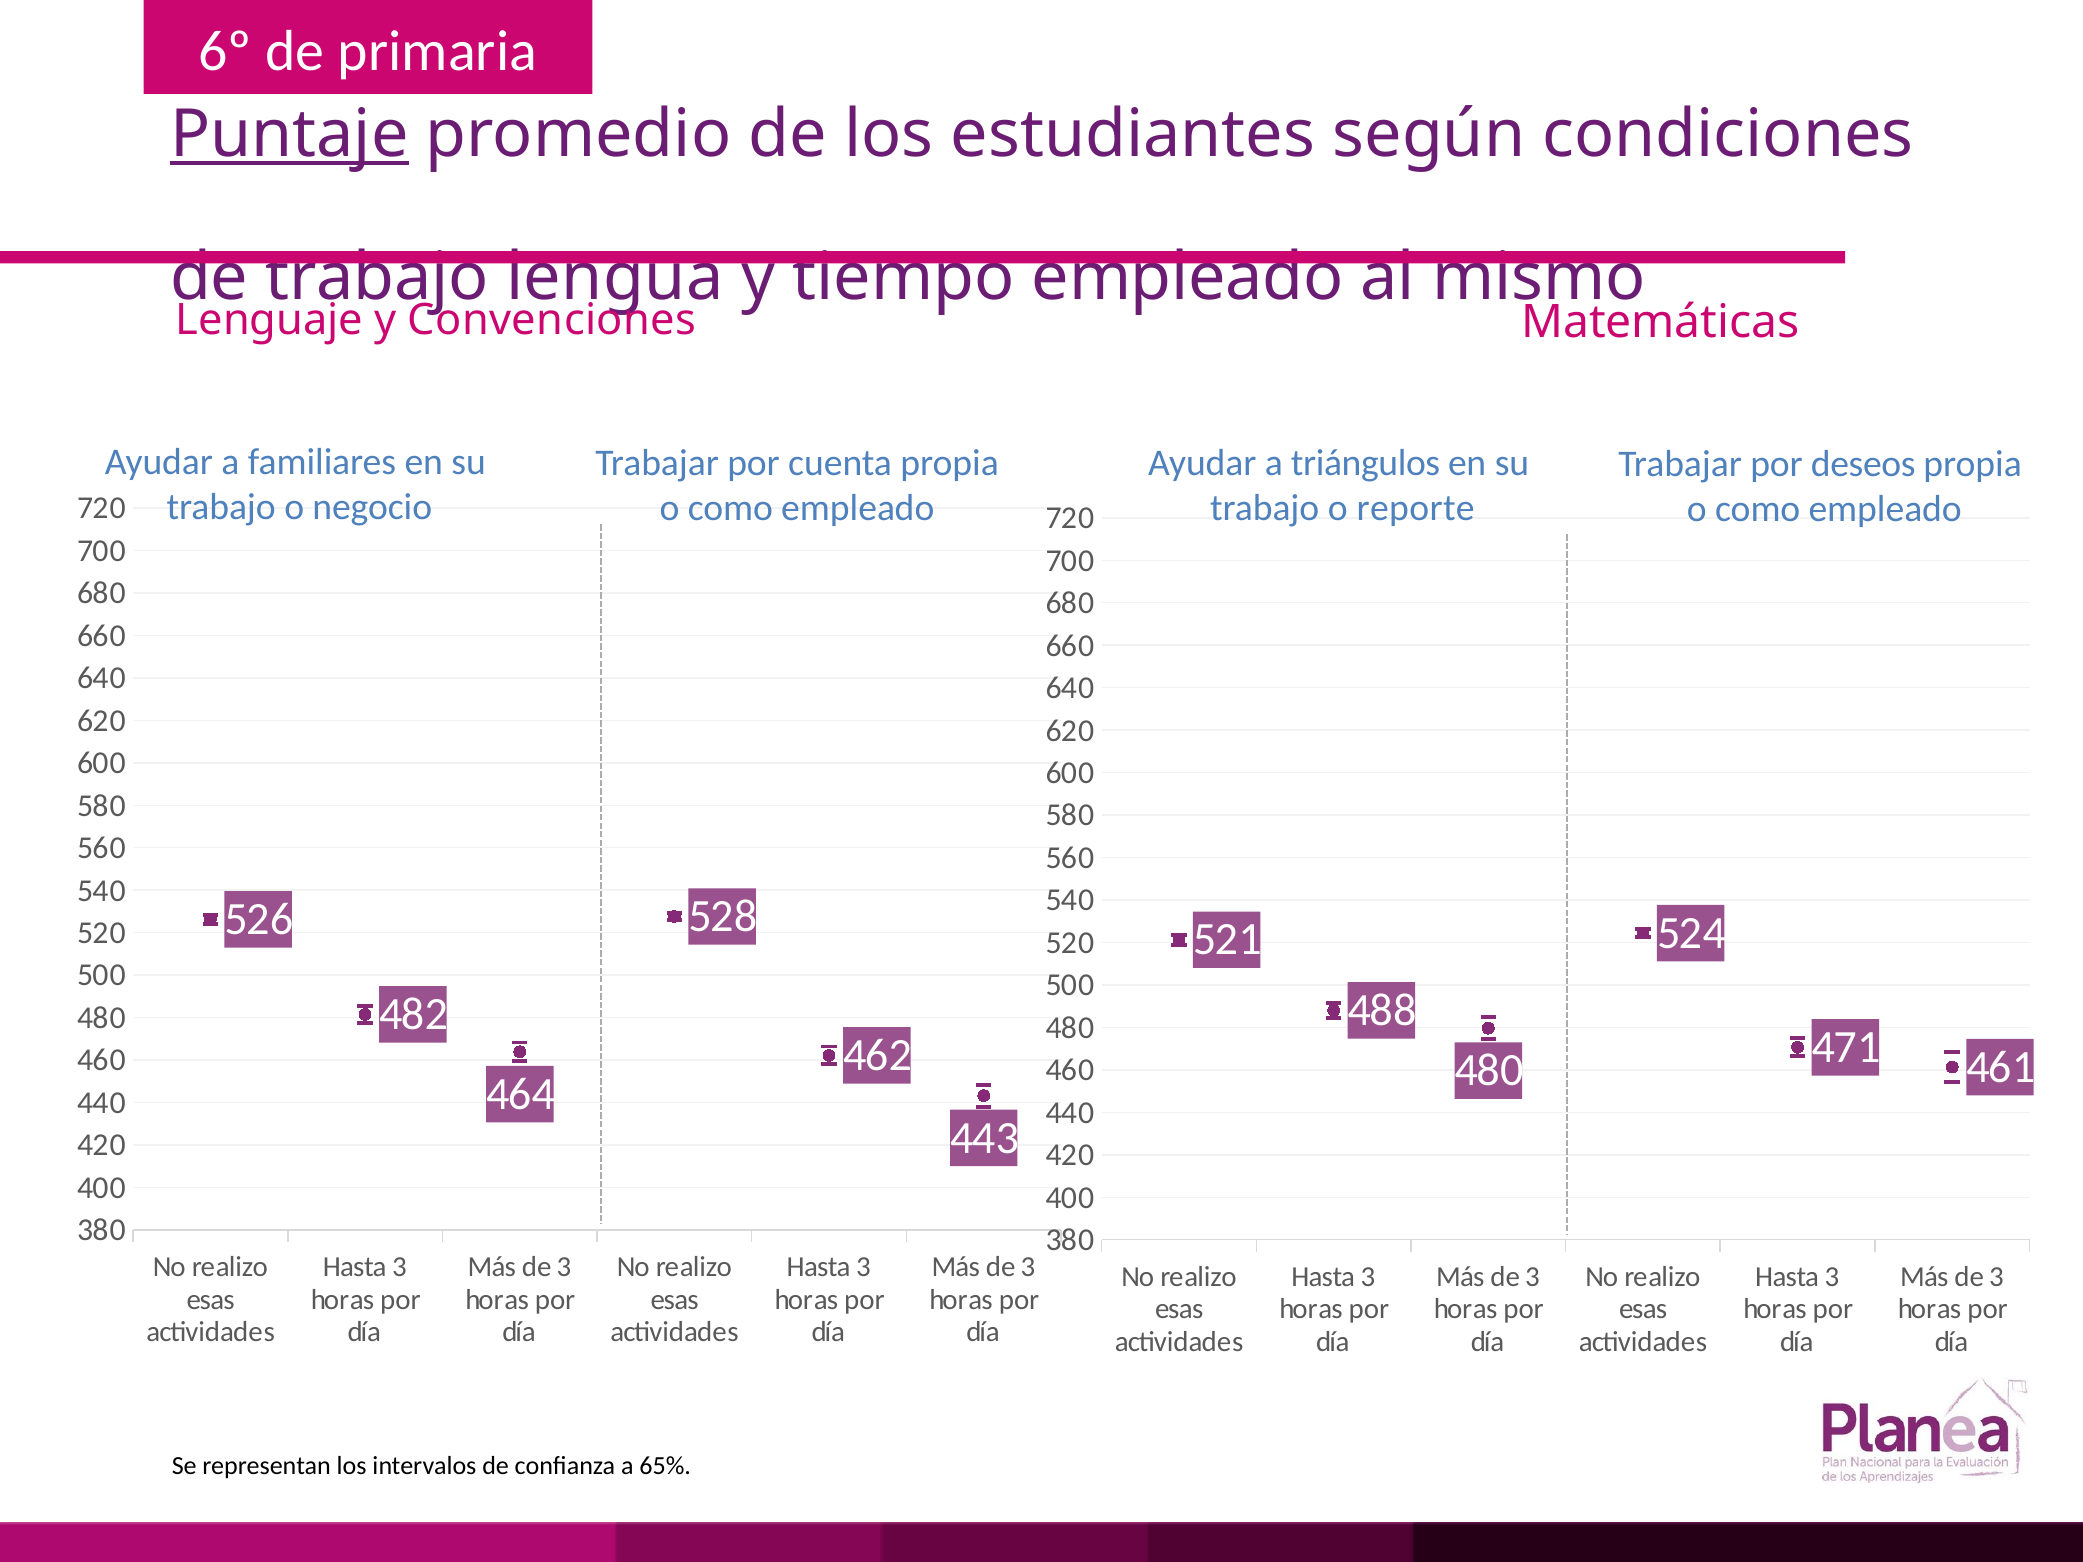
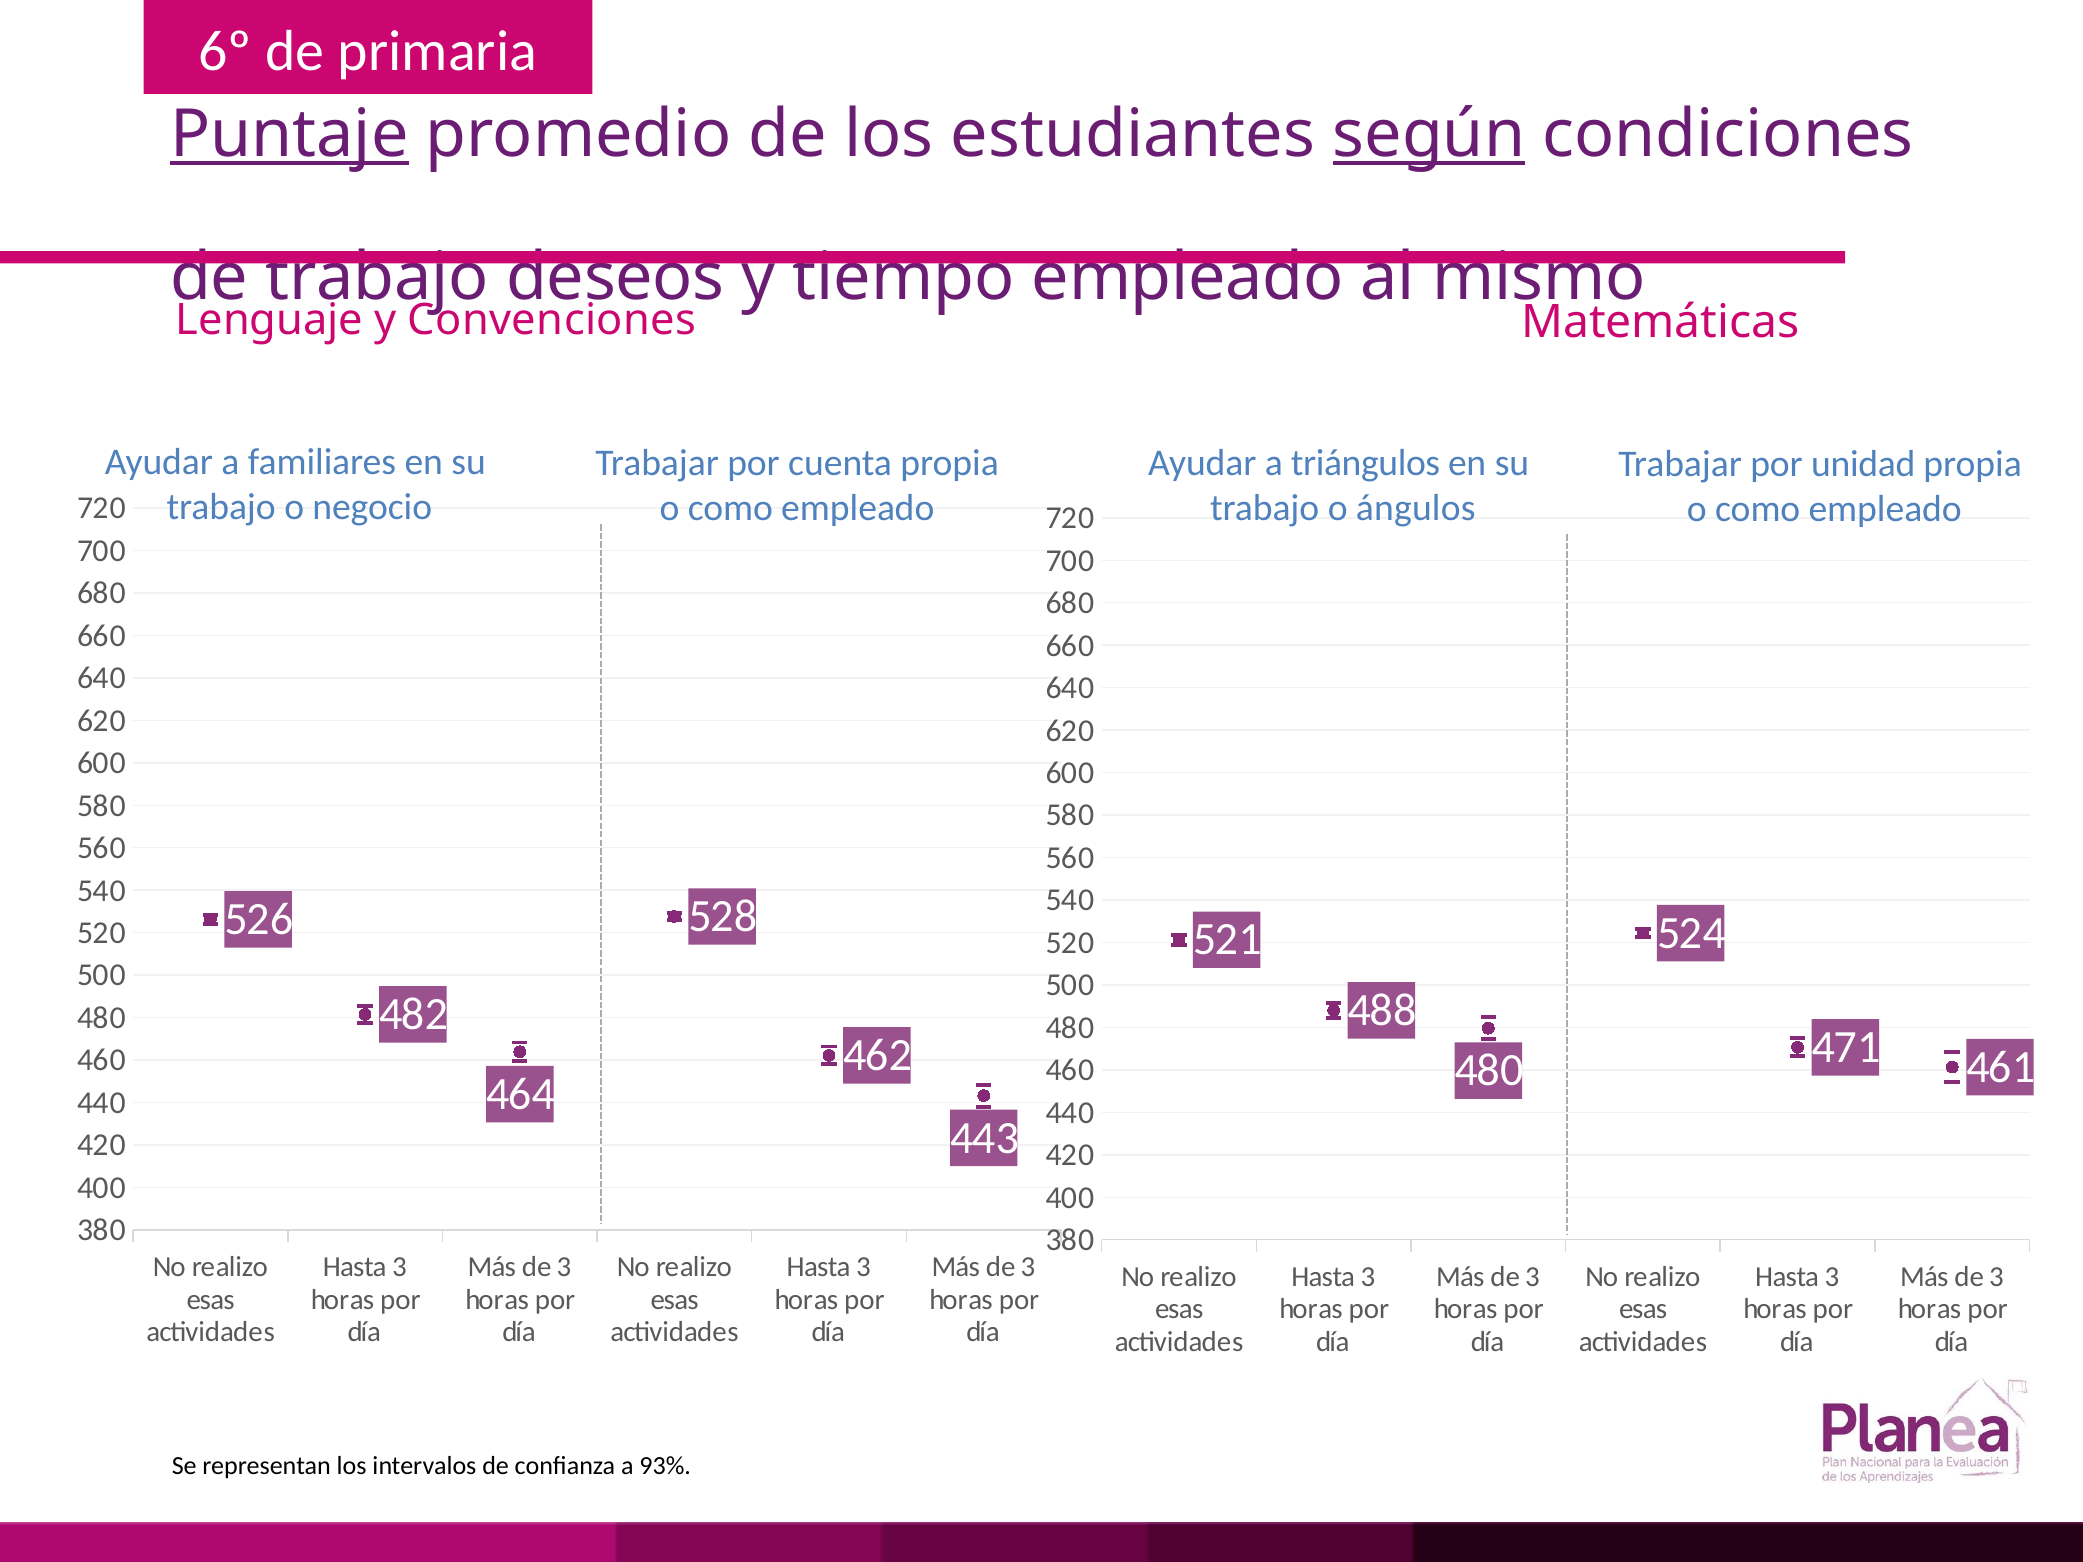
según underline: none -> present
lengua: lengua -> deseos
deseos: deseos -> unidad
reporte: reporte -> ángulos
65%: 65% -> 93%
